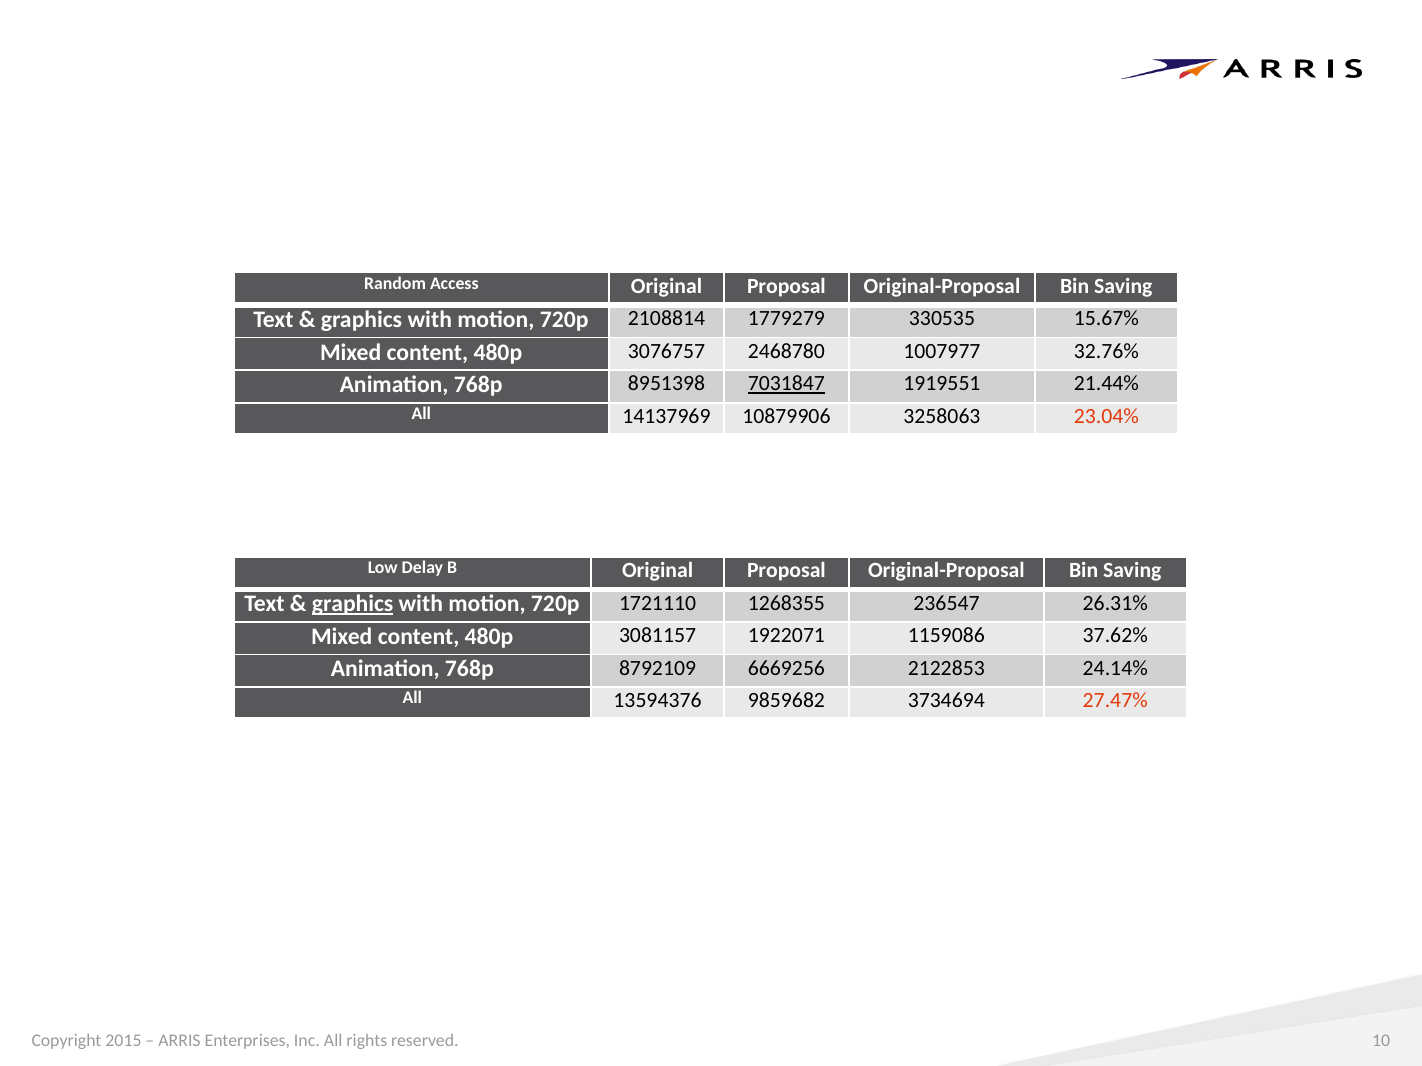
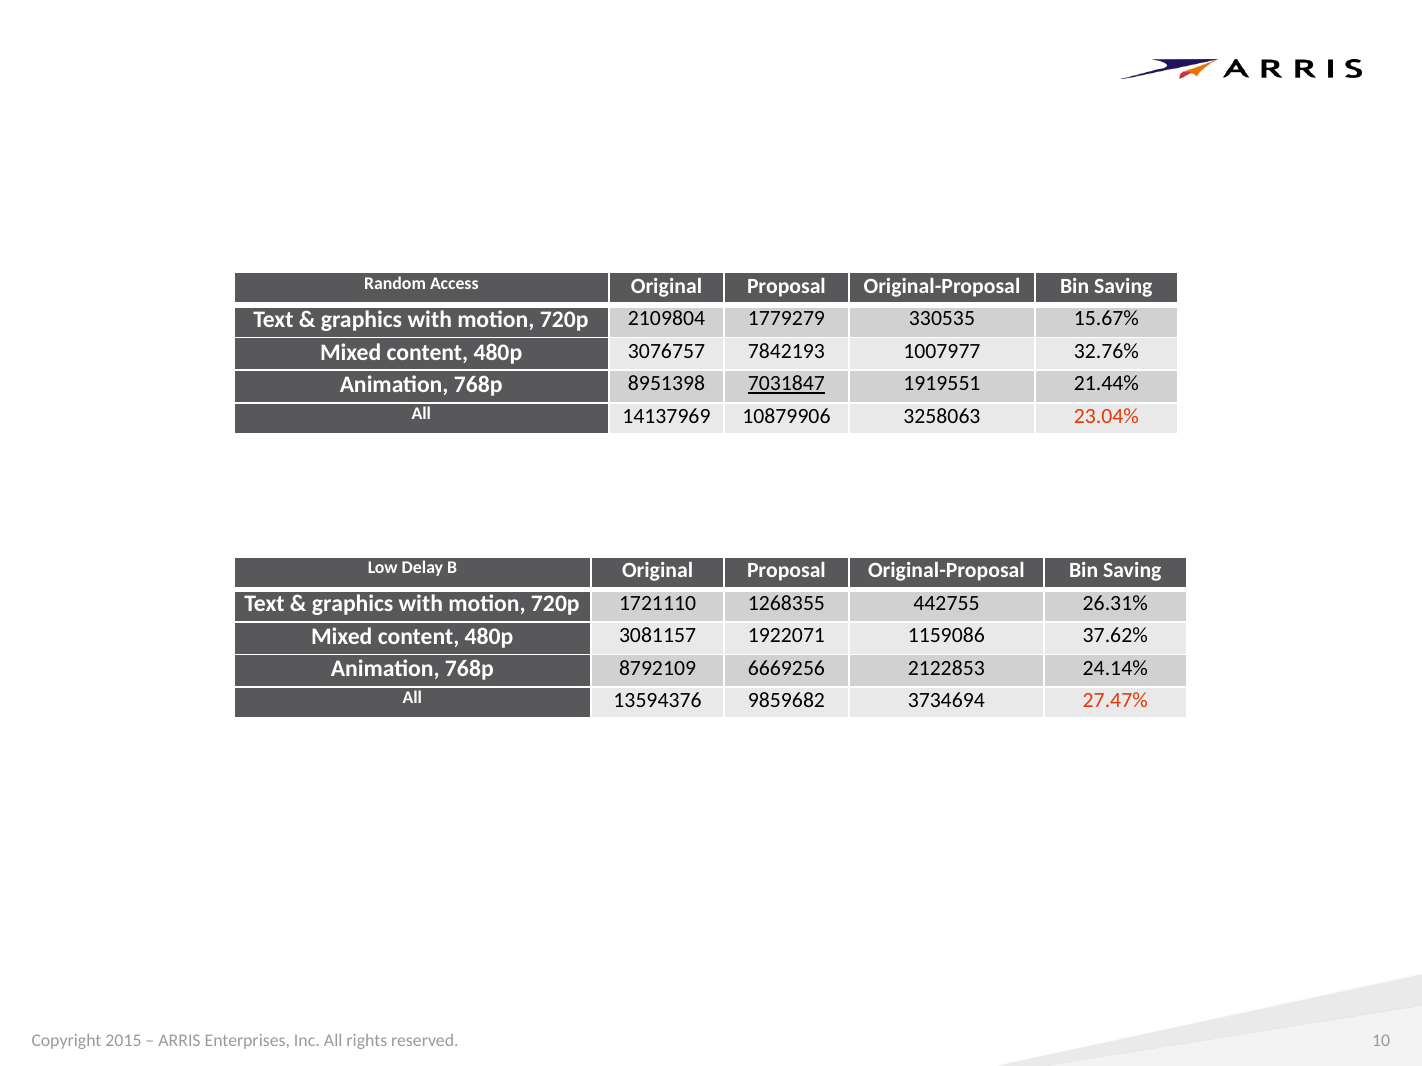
2108814: 2108814 -> 2109804
2468780: 2468780 -> 7842193
graphics at (353, 604) underline: present -> none
236547: 236547 -> 442755
